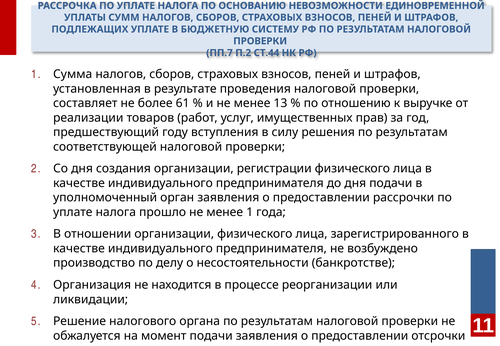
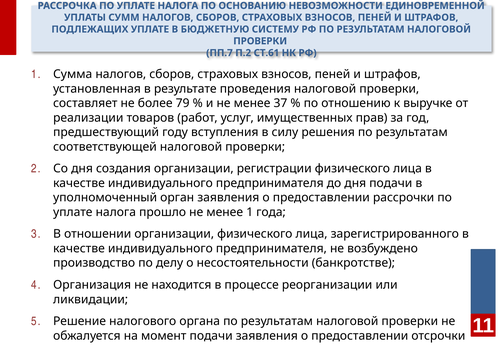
СТ.44: СТ.44 -> СТ.61
61: 61 -> 79
13: 13 -> 37
